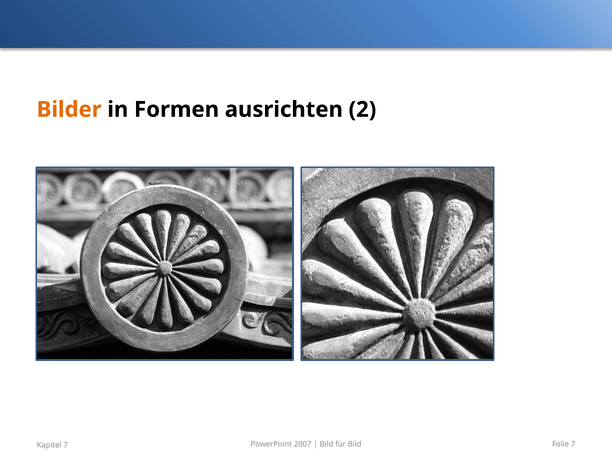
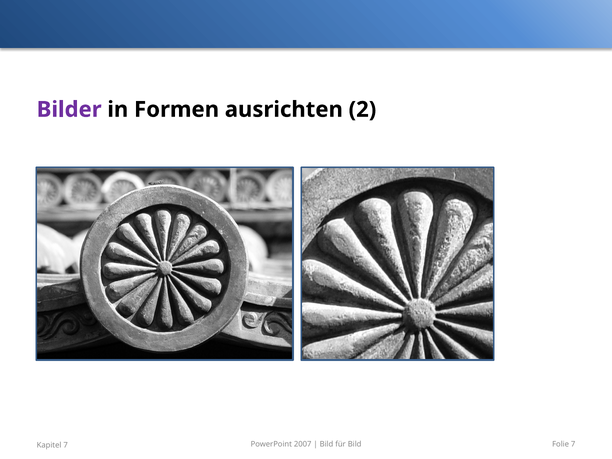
Bilder colour: orange -> purple
